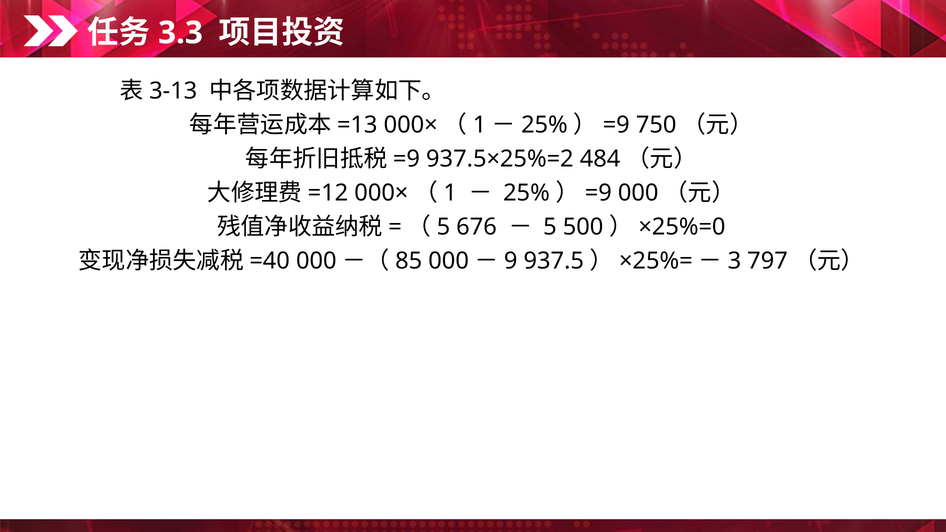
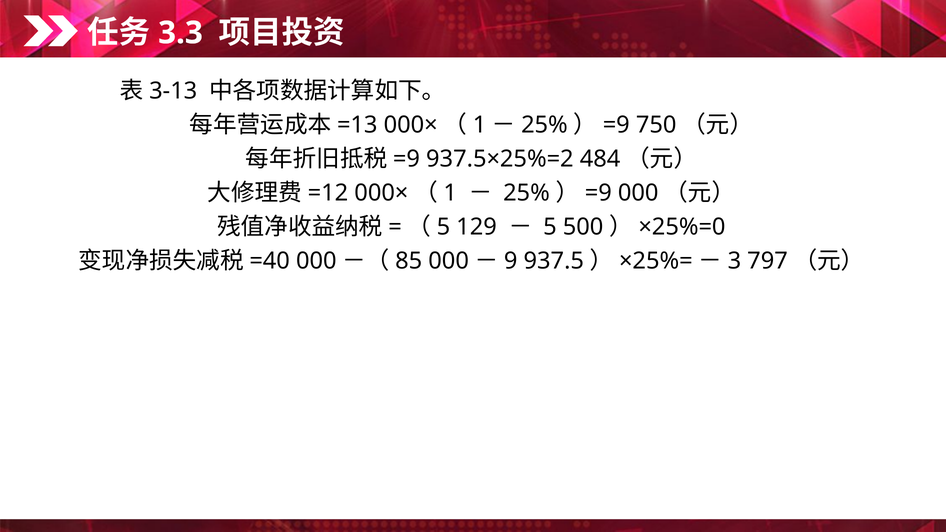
676: 676 -> 129
